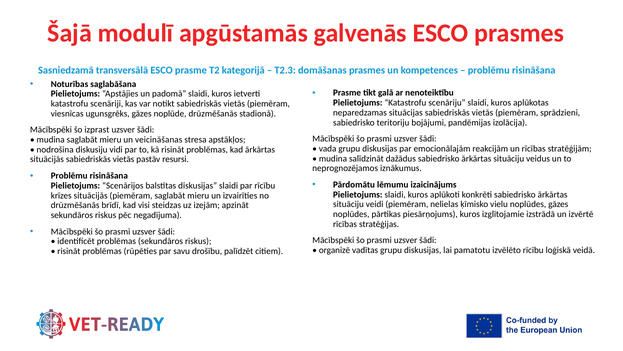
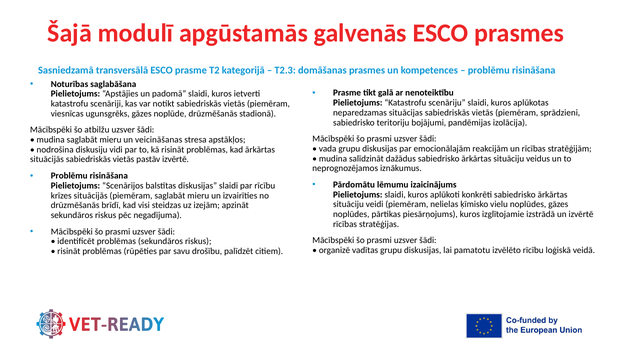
izprast: izprast -> atbilžu
pastāv resursi: resursi -> izvērtē
